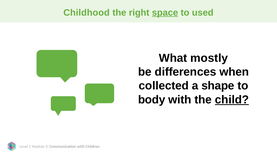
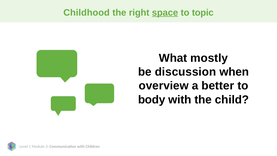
used: used -> topic
differences: differences -> discussion
collected: collected -> overview
shape: shape -> better
child underline: present -> none
